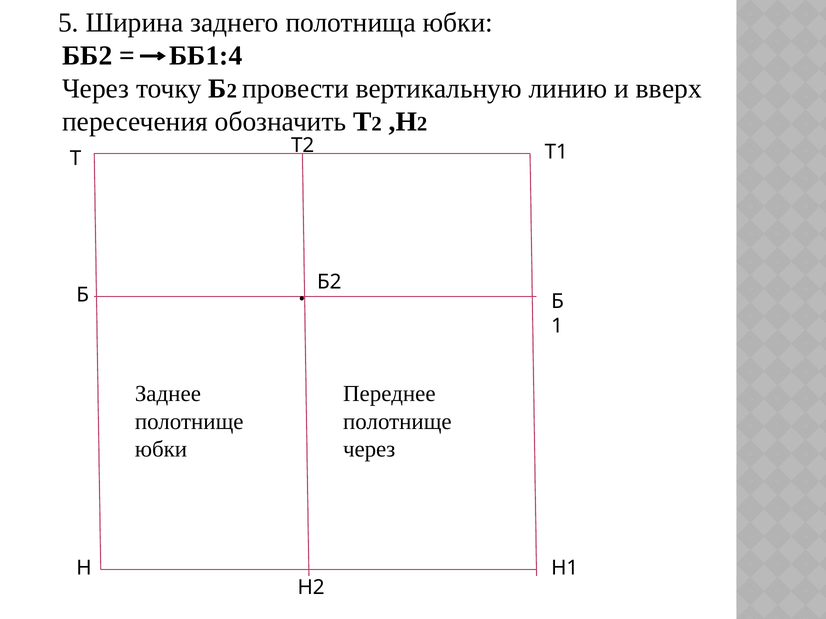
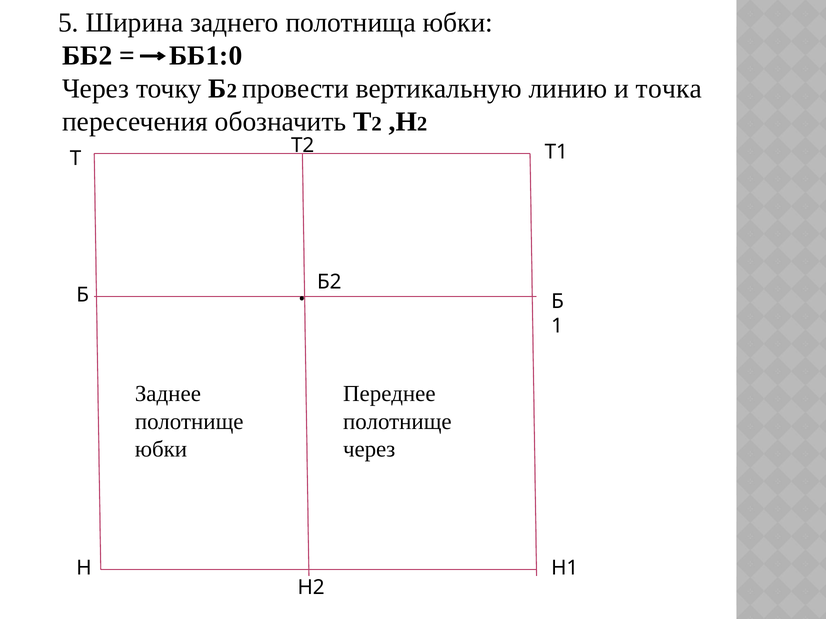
ББ1:4: ББ1:4 -> ББ1:0
вверх: вверх -> точка
